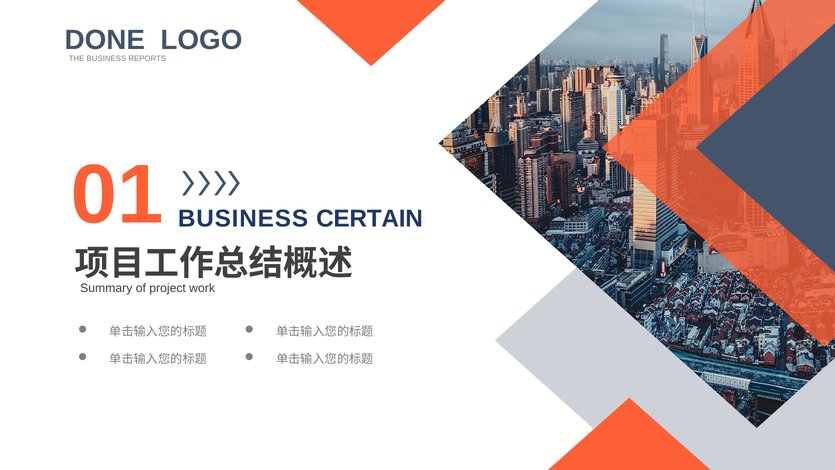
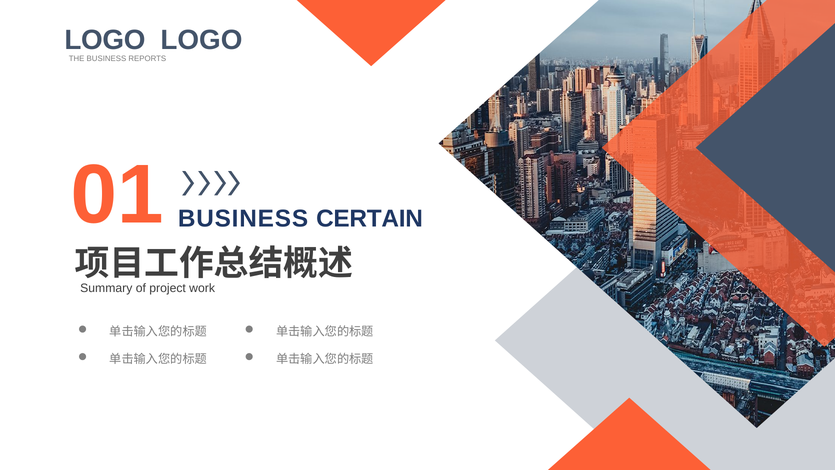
DONE at (105, 40): DONE -> LOGO
